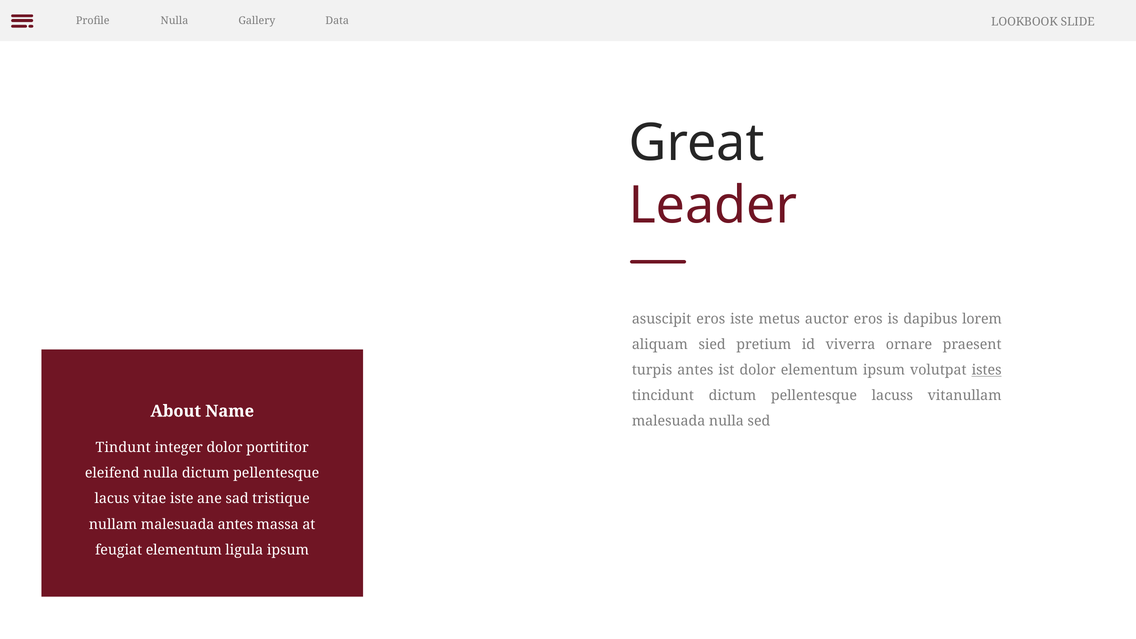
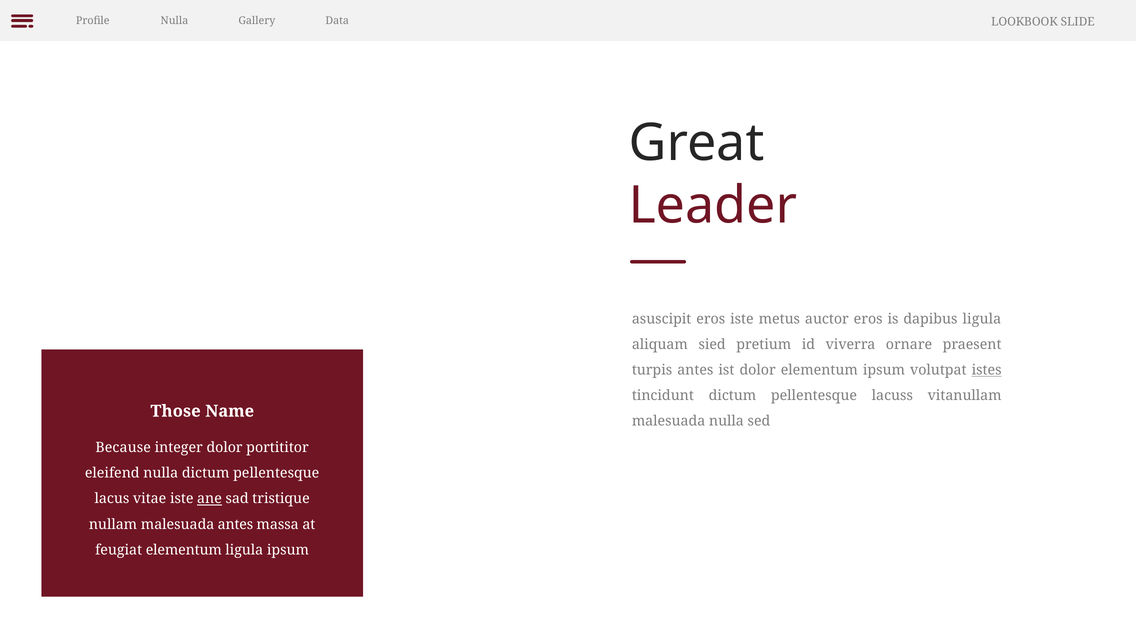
dapibus lorem: lorem -> ligula
About: About -> Those
Tindunt: Tindunt -> Because
ane underline: none -> present
